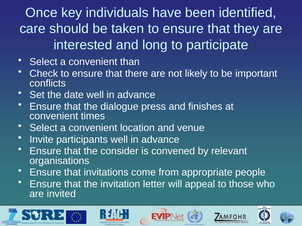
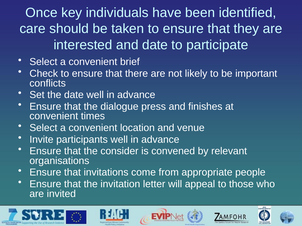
and long: long -> date
than: than -> brief
